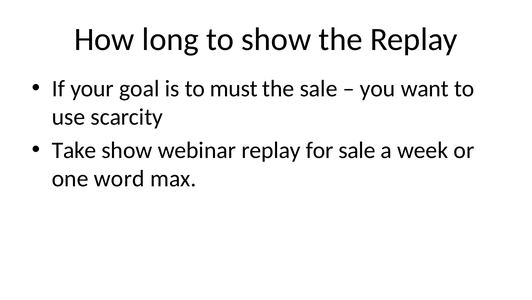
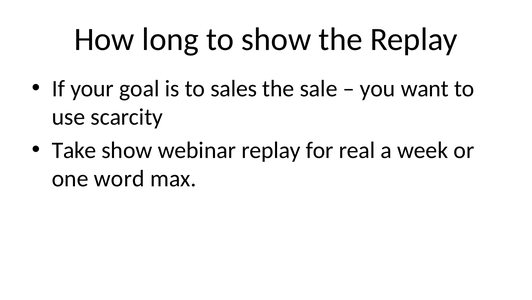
must: must -> sales
for sale: sale -> real
